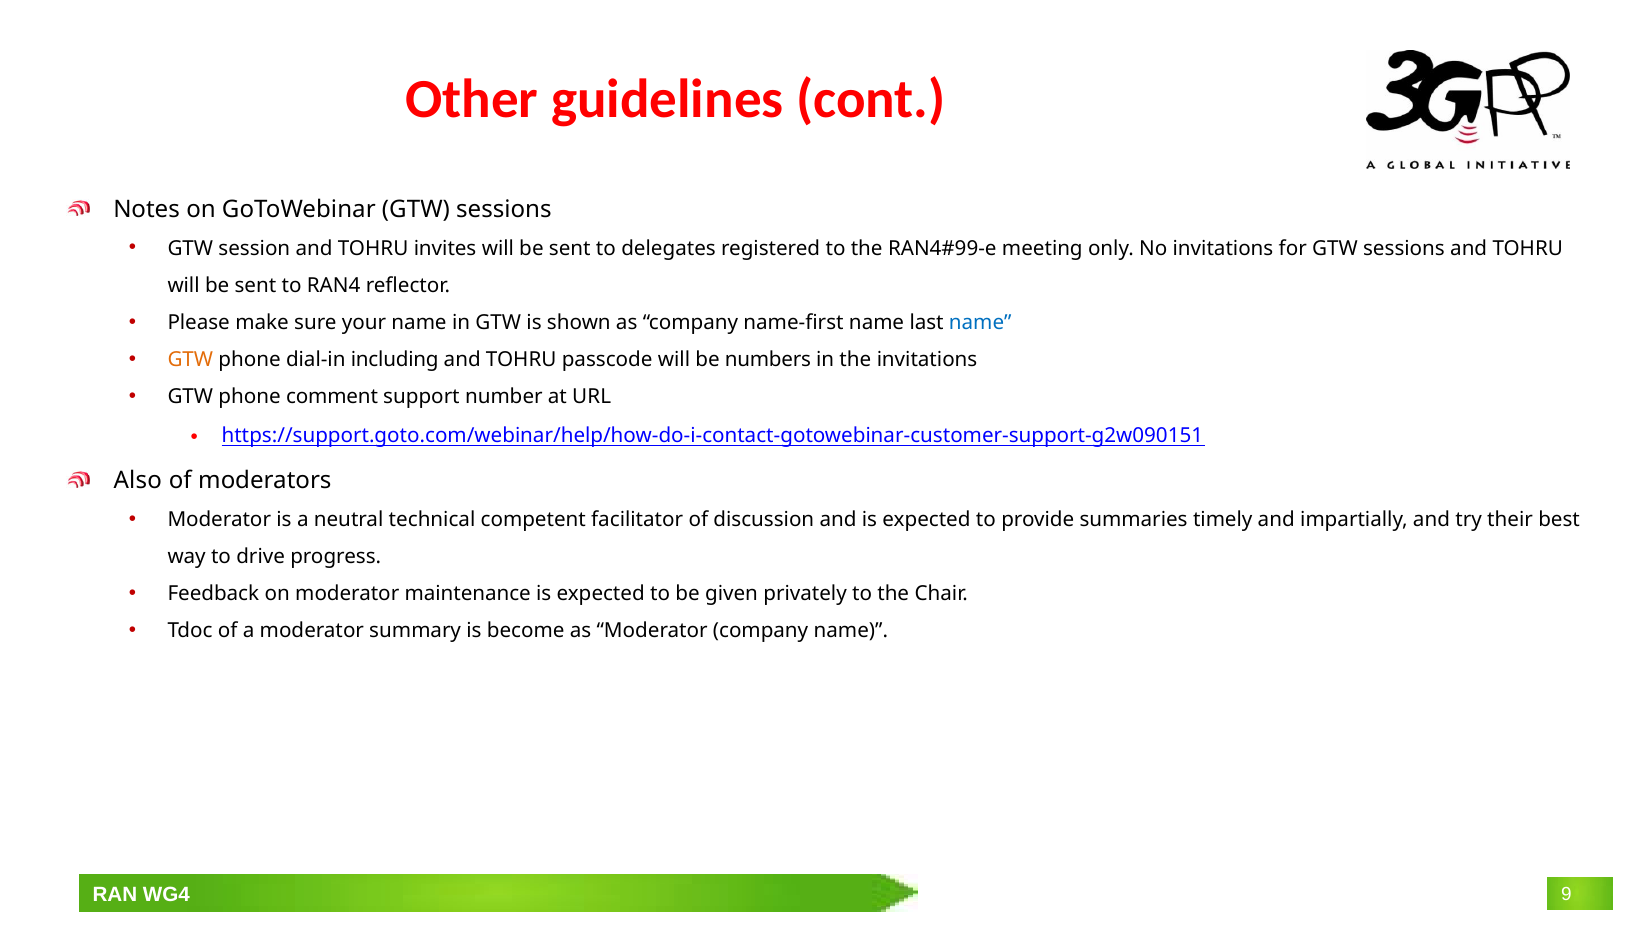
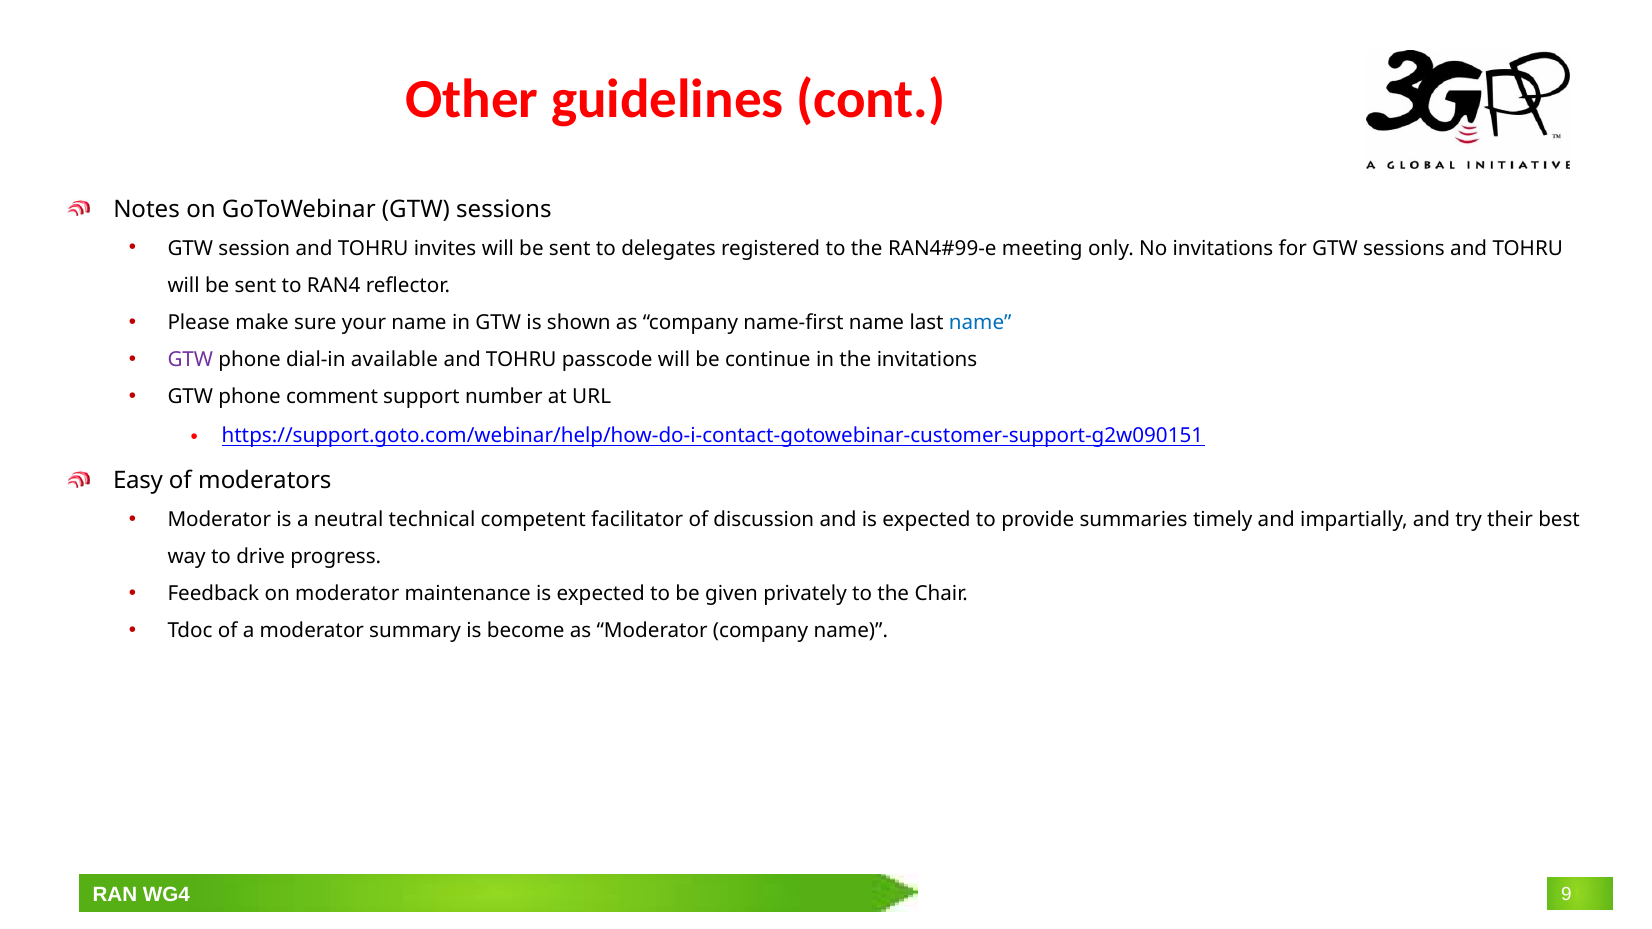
GTW at (190, 360) colour: orange -> purple
including: including -> available
numbers: numbers -> continue
Also: Also -> Easy
